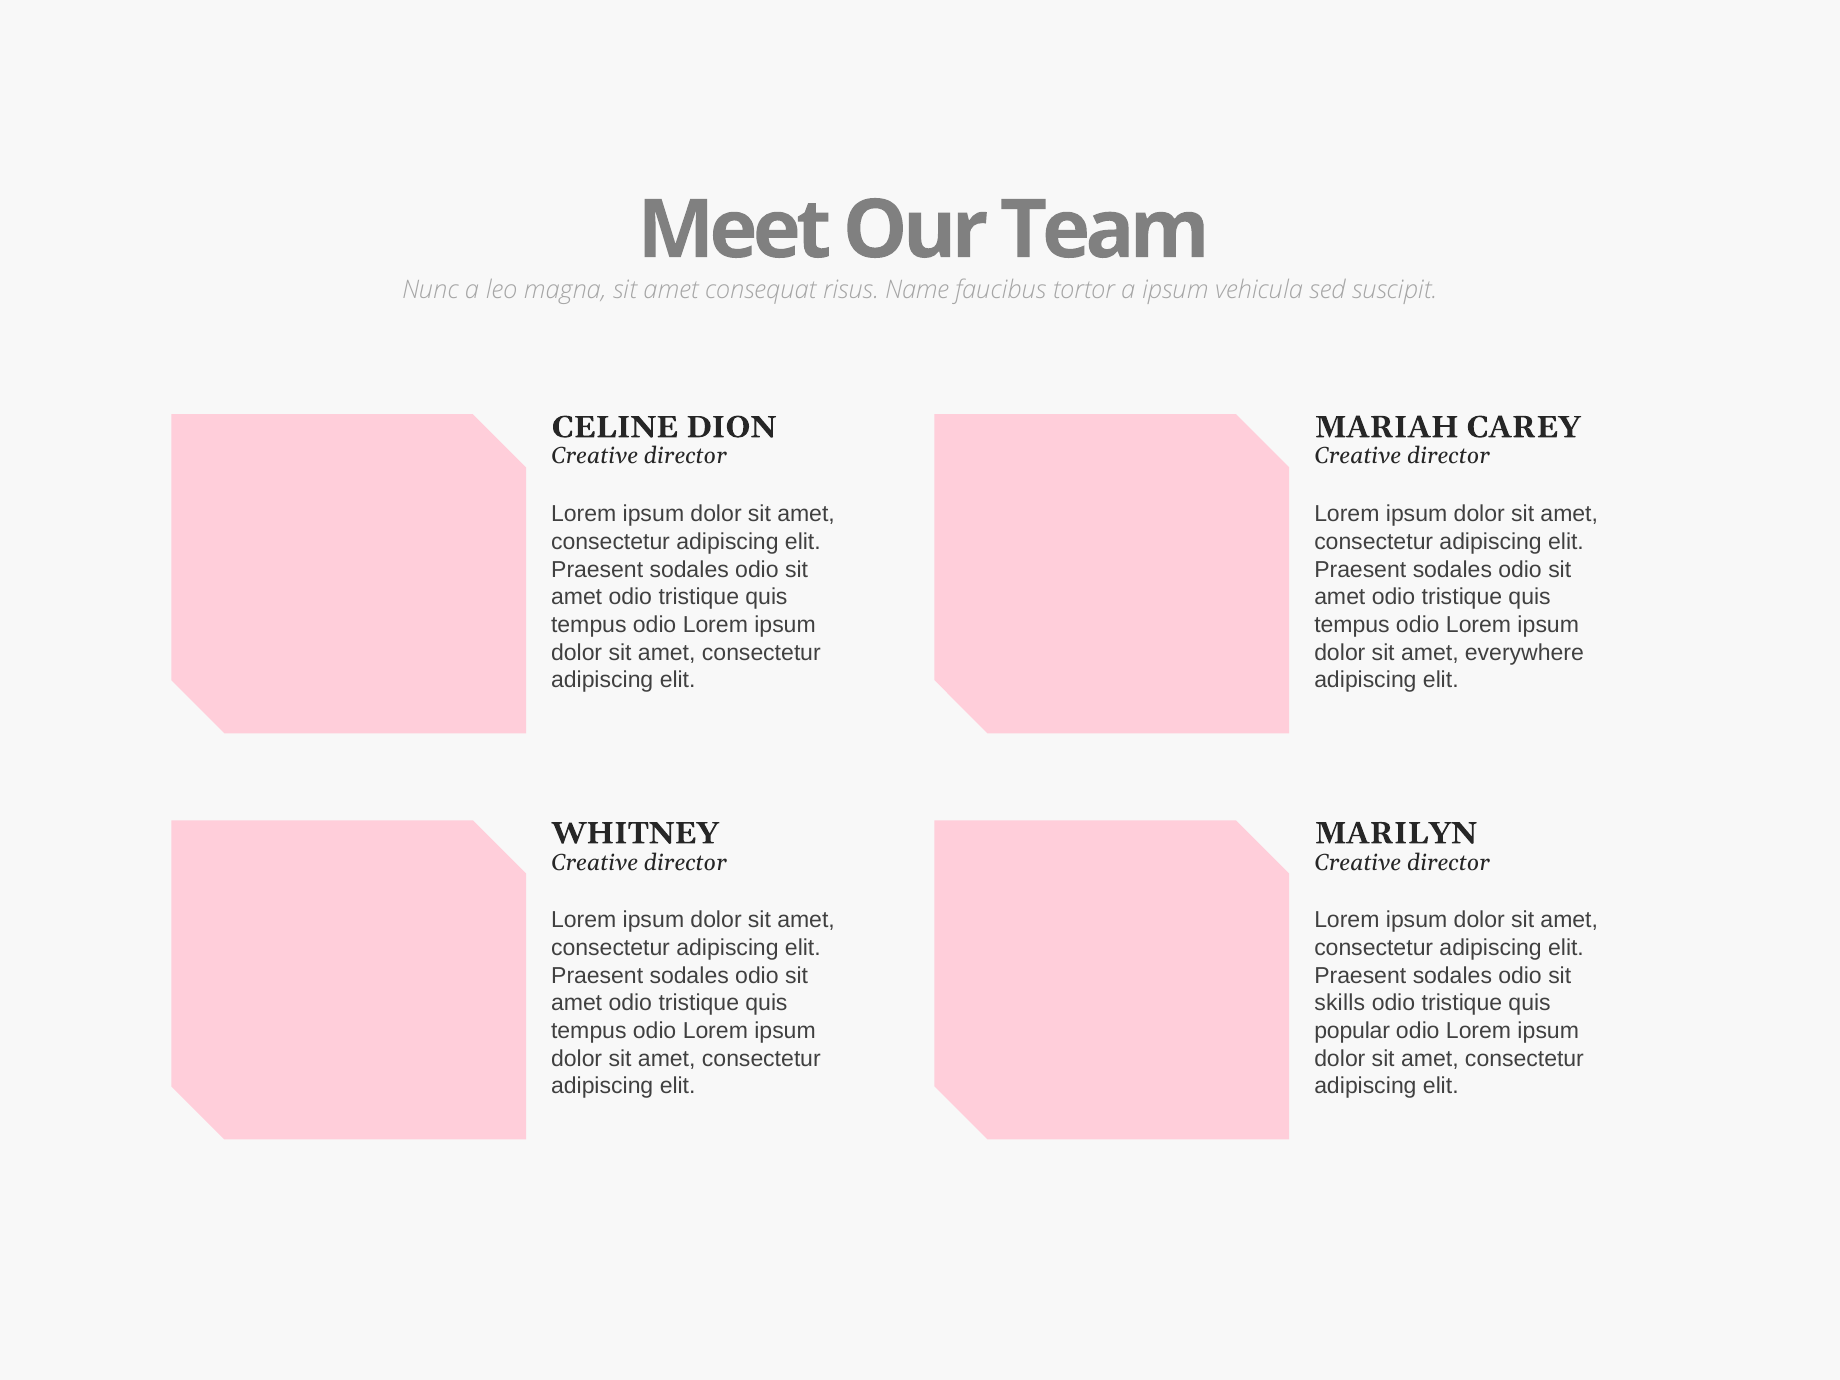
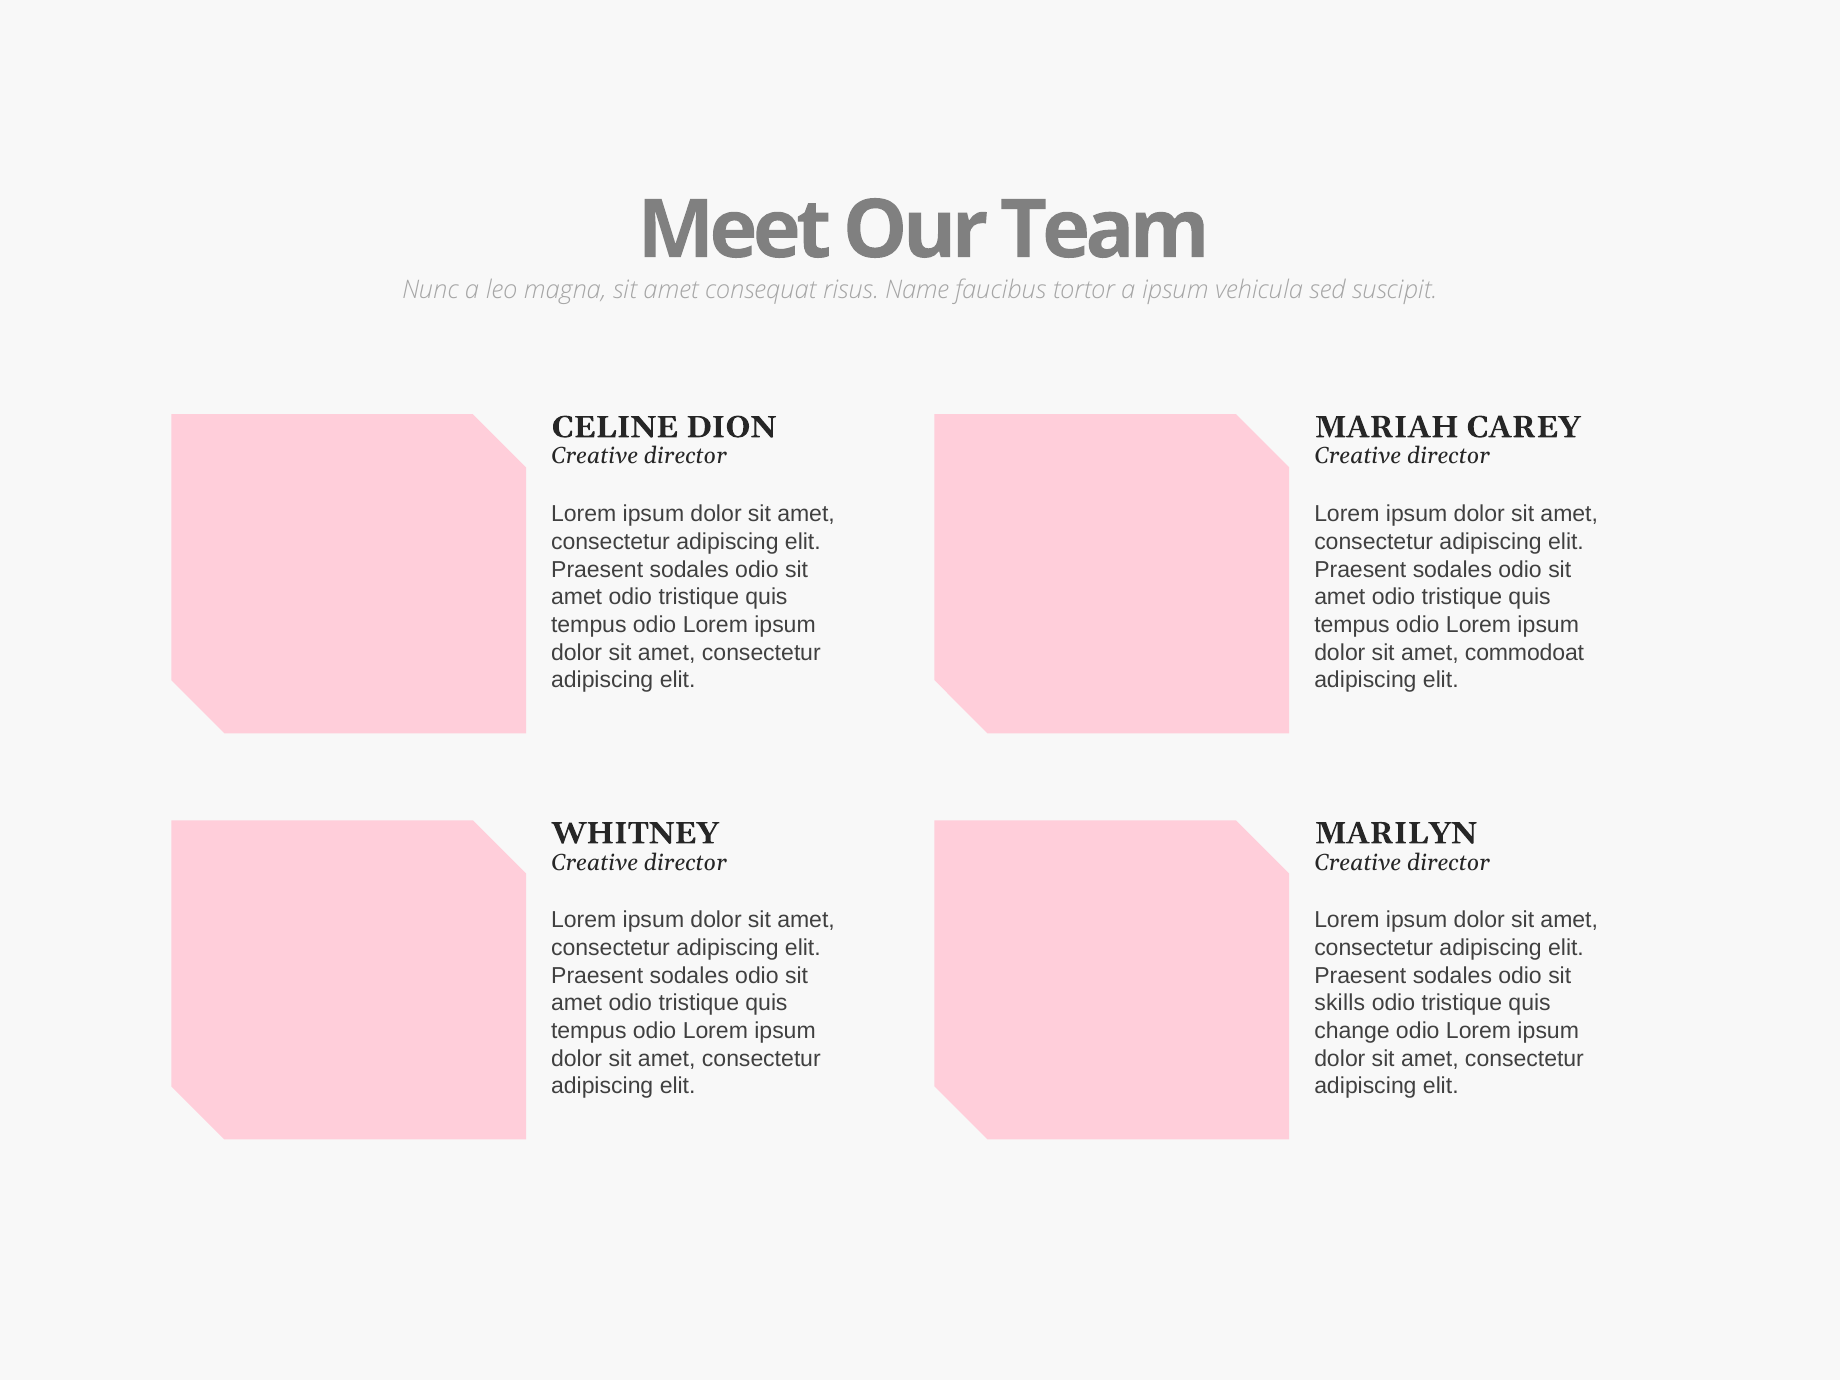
everywhere: everywhere -> commodoat
popular: popular -> change
